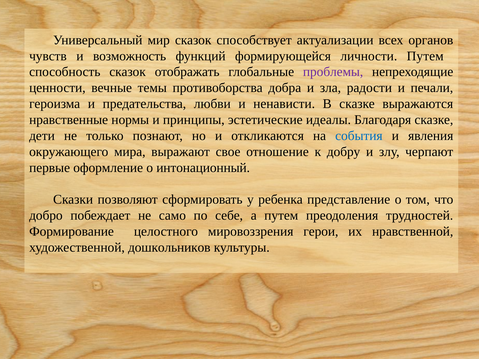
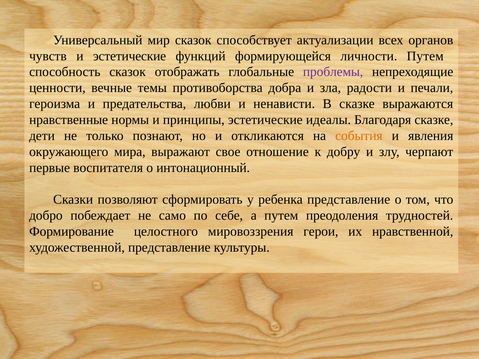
и возможность: возможность -> эстетические
события colour: blue -> orange
оформление: оформление -> воспитателя
художественной дошкольников: дошкольников -> представление
